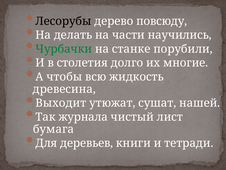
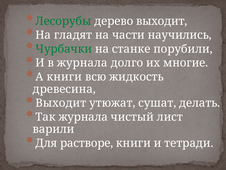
Лесорубы colour: black -> green
дерево повсюду: повсюду -> выходит
делать: делать -> гладят
в столетия: столетия -> журнала
А чтобы: чтобы -> книги
нашей: нашей -> делать
бумага: бумага -> варили
деревьев: деревьев -> растворе
